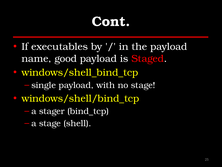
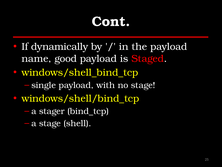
executables: executables -> dynamically
